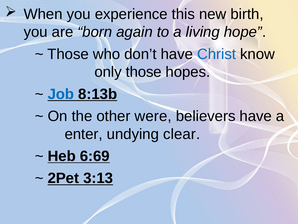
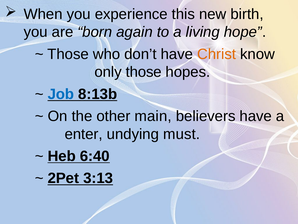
Christ colour: blue -> orange
were: were -> main
clear: clear -> must
6:69: 6:69 -> 6:40
